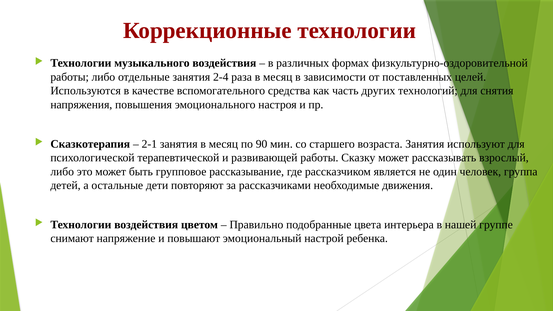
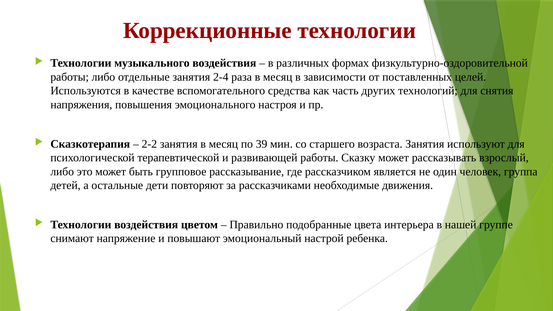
2-1: 2-1 -> 2-2
90: 90 -> 39
